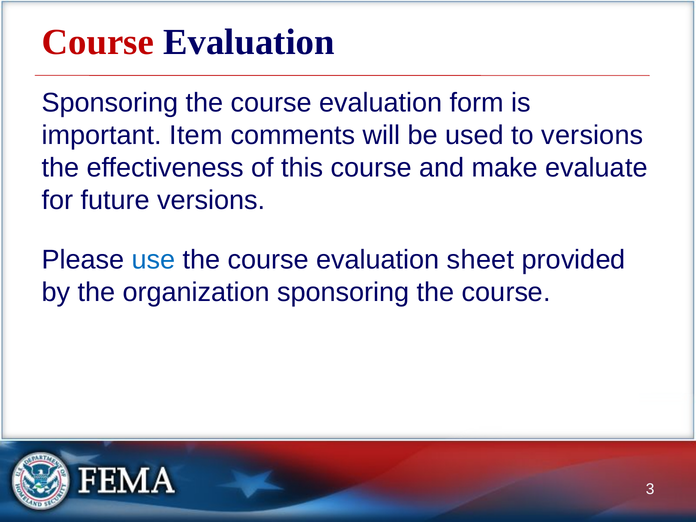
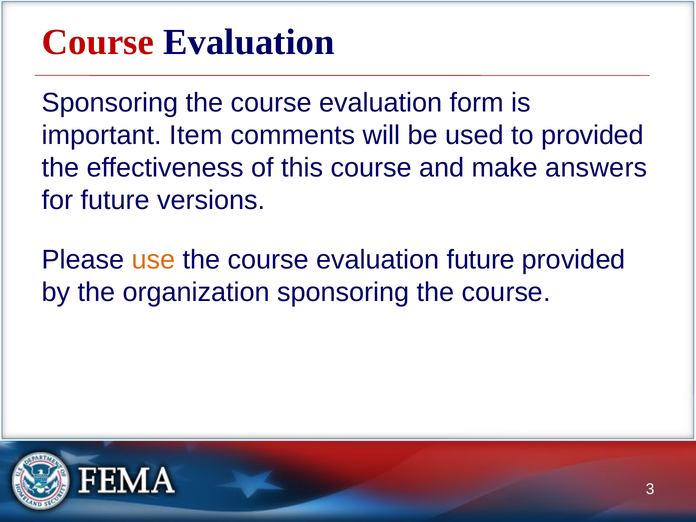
to versions: versions -> provided
evaluate: evaluate -> answers
use colour: blue -> orange
evaluation sheet: sheet -> future
